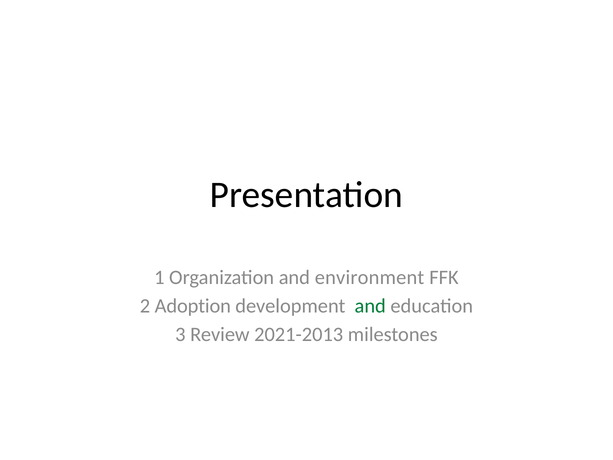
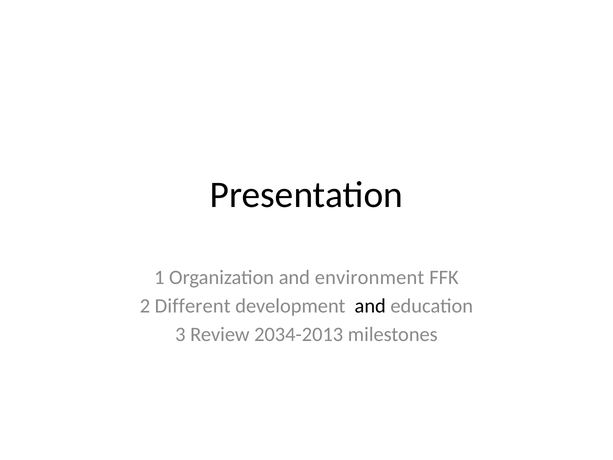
Adoption: Adoption -> Different
and at (370, 306) colour: green -> black
2021-2013: 2021-2013 -> 2034-2013
